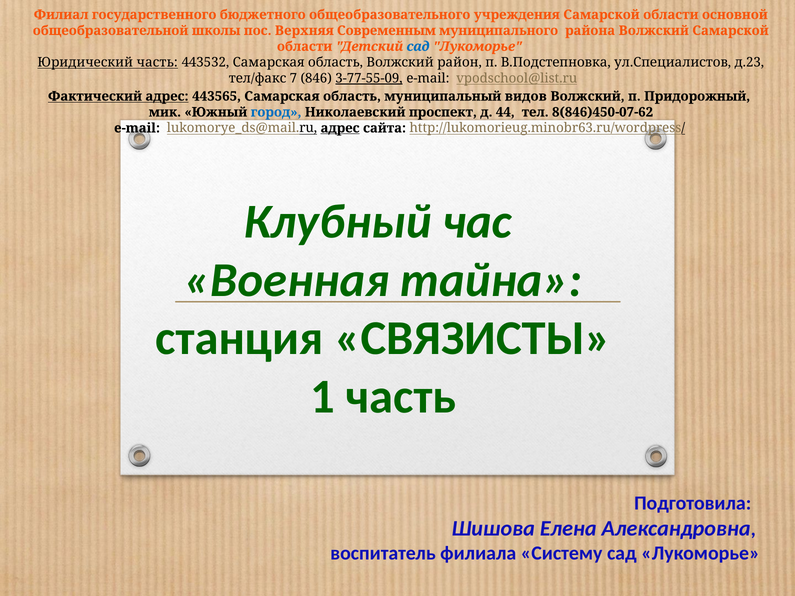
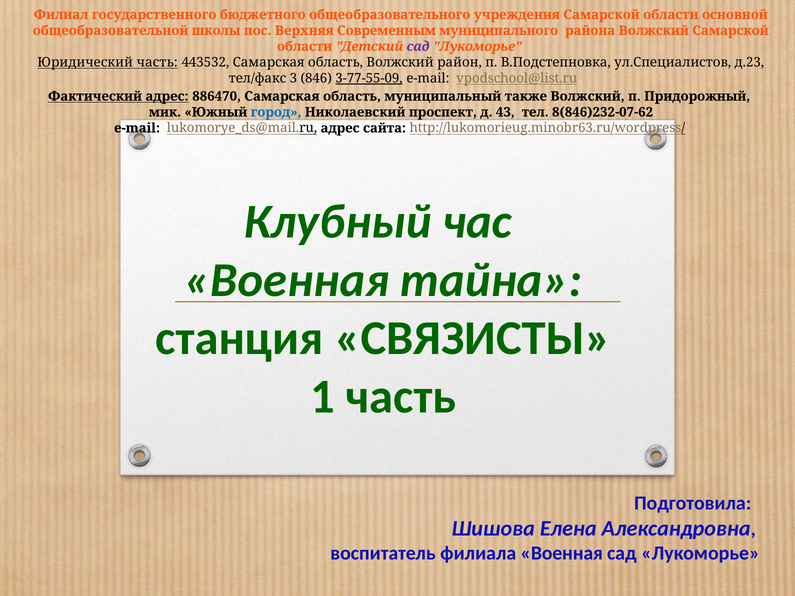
сад at (418, 46) colour: blue -> purple
7: 7 -> 3
443565: 443565 -> 886470
видов: видов -> также
44: 44 -> 43
8(846)450-07-62: 8(846)450-07-62 -> 8(846)232-07-62
адрес at (340, 128) underline: present -> none
филиала Систему: Систему -> Военная
